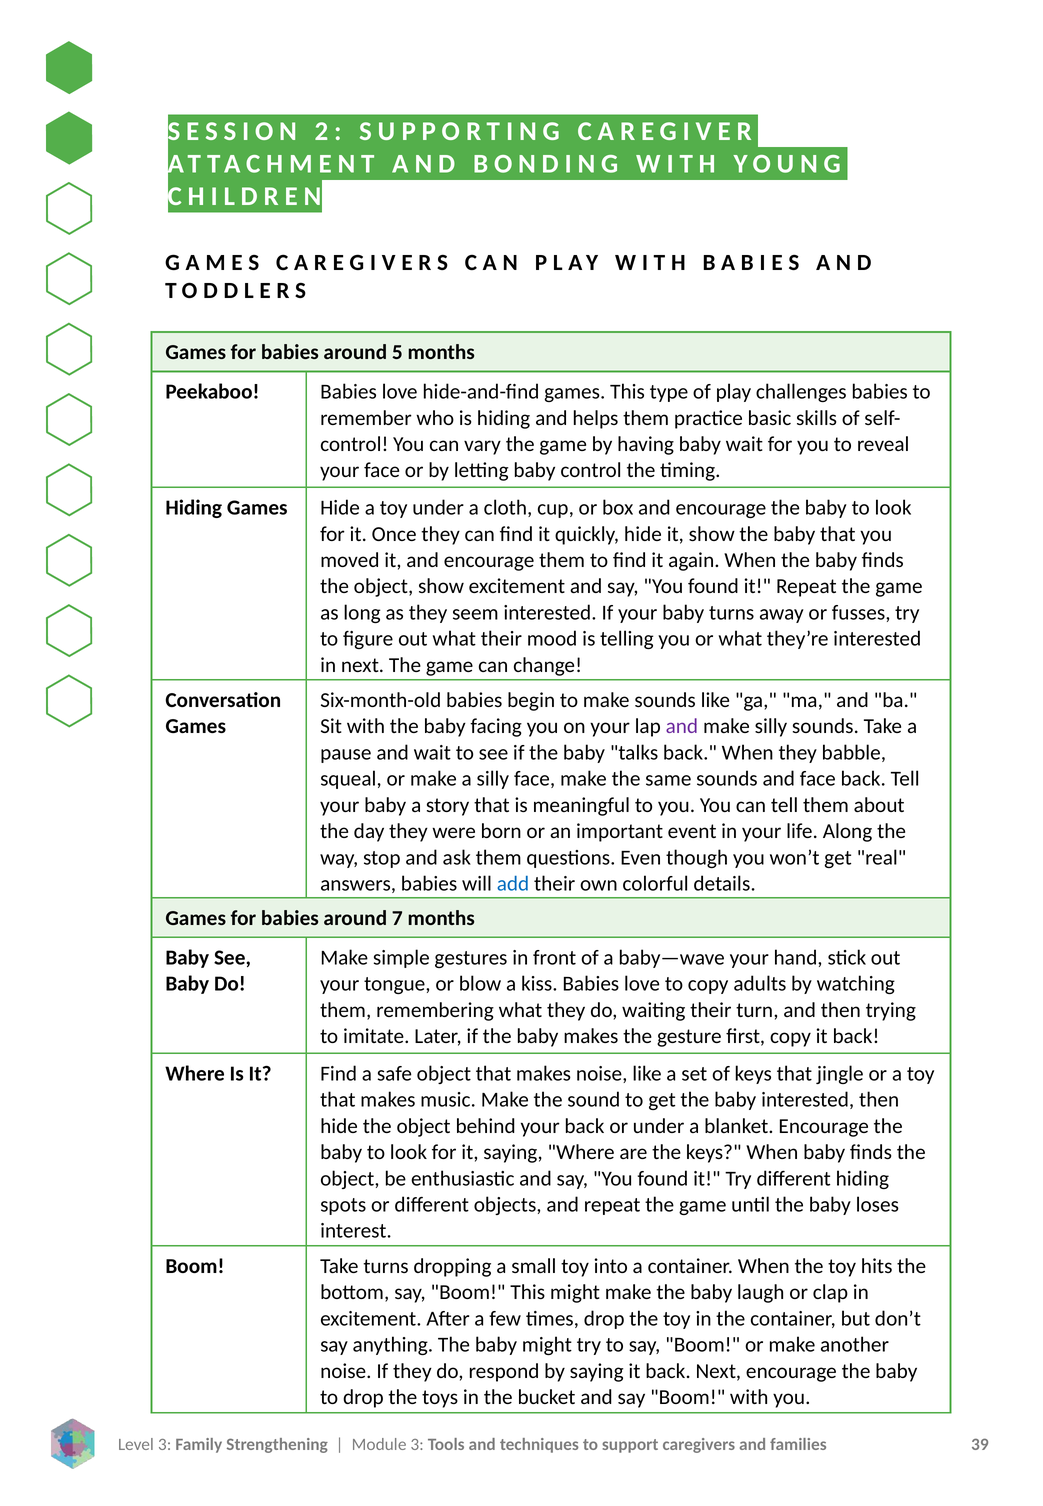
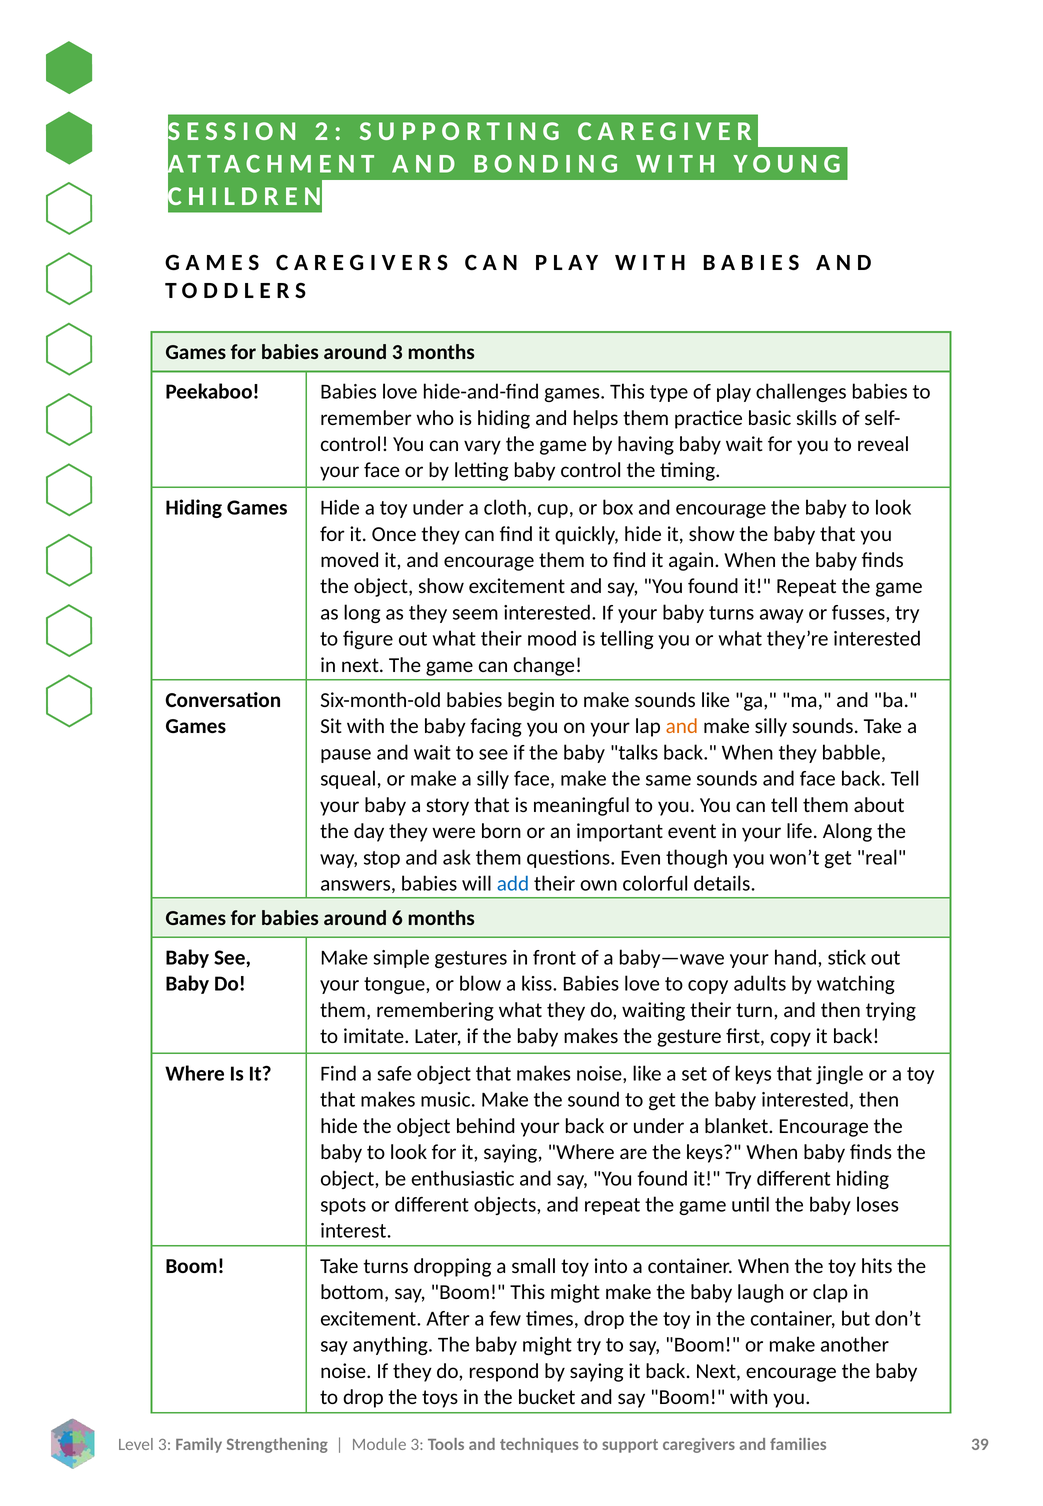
around 5: 5 -> 3
and at (682, 727) colour: purple -> orange
7: 7 -> 6
